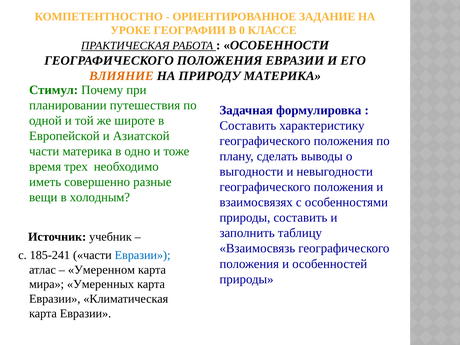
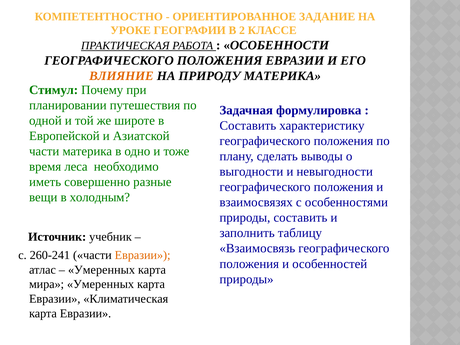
0: 0 -> 2
трех: трех -> леса
185-241: 185-241 -> 260-241
Евразии at (143, 255) colour: blue -> orange
Умеренном at (101, 270): Умеренном -> Умеренных
